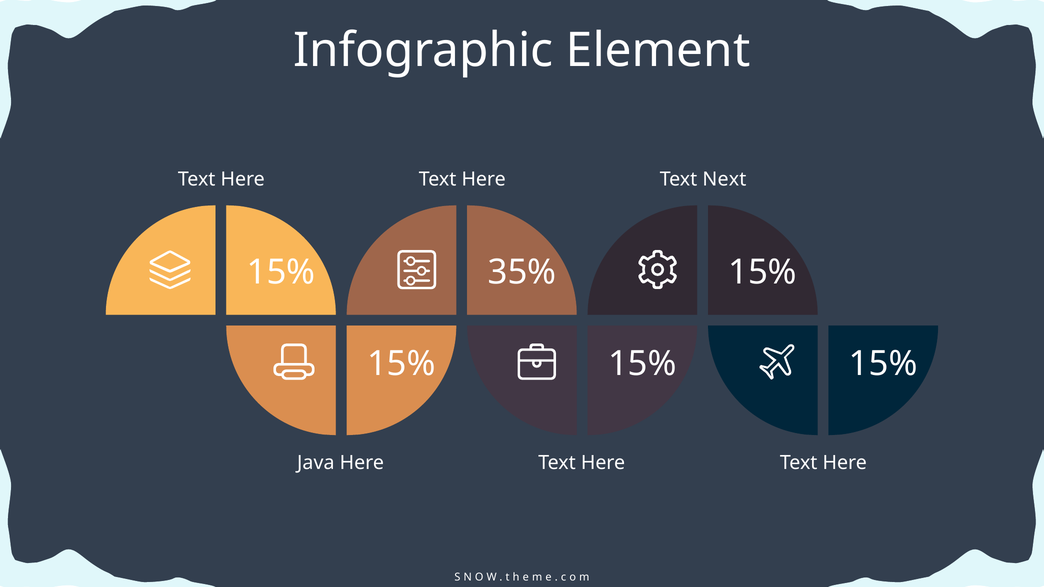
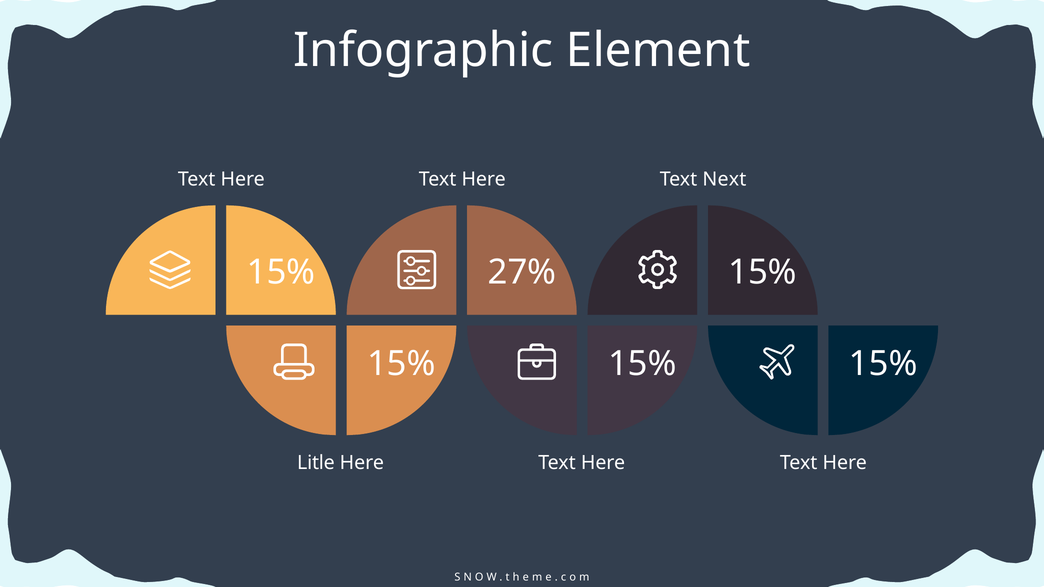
35%: 35% -> 27%
Java: Java -> Litle
